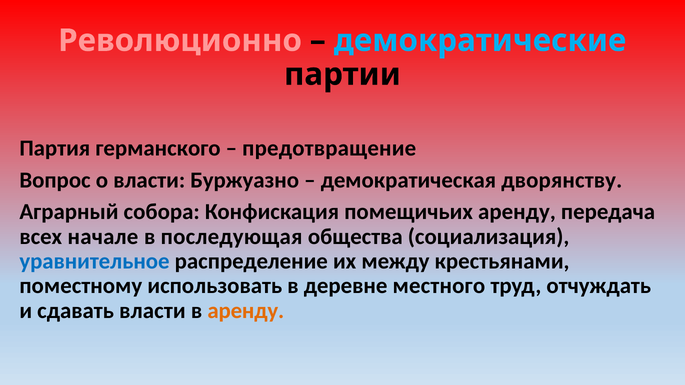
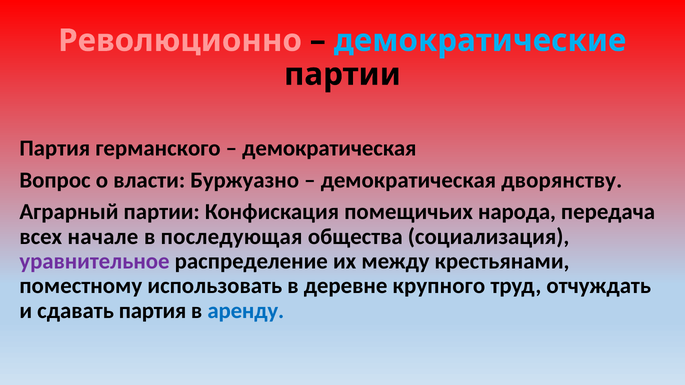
предотвращение at (329, 148): предотвращение -> демократическая
Аграрный собора: собора -> партии
помещичьих аренду: аренду -> народа
уравнительное colour: blue -> purple
местного: местного -> крупного
сдавать власти: власти -> партия
аренду at (246, 311) colour: orange -> blue
